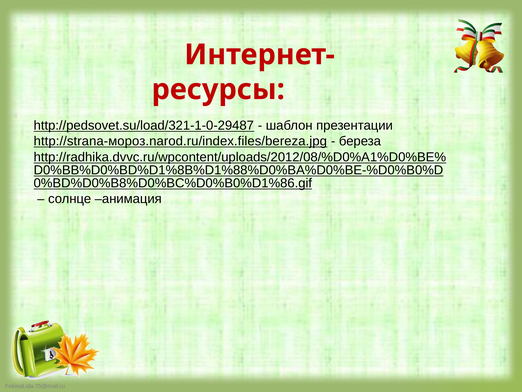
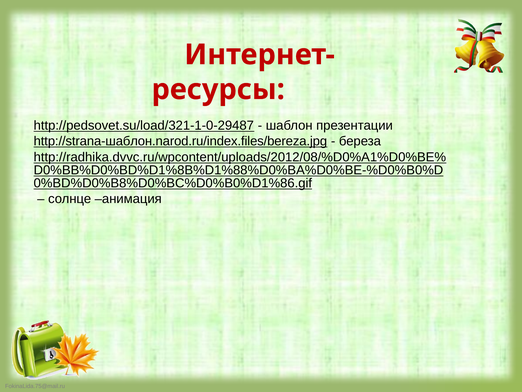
http://strana-мороз.narod.ru/index.files/bereza.jpg: http://strana-мороз.narod.ru/index.files/bereza.jpg -> http://strana-шаблон.narod.ru/index.files/bereza.jpg
